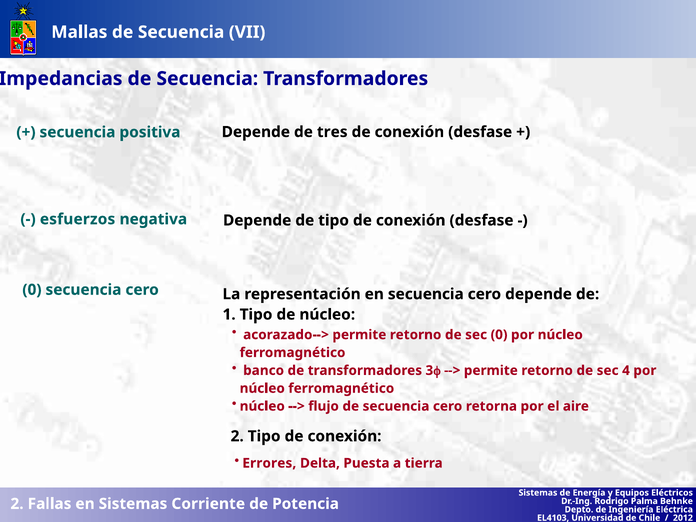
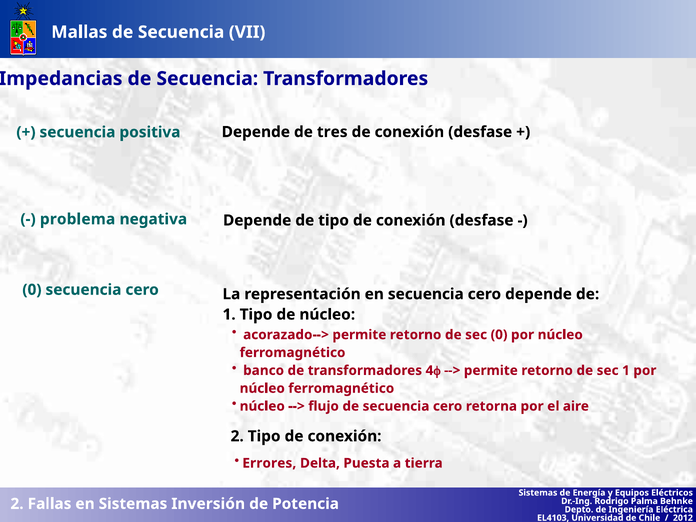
esfuerzos: esfuerzos -> problema
3: 3 -> 4
sec 4: 4 -> 1
Corriente: Corriente -> Inversión
